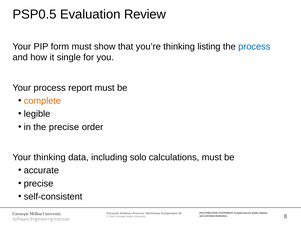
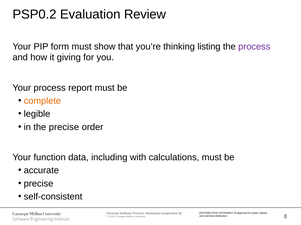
PSP0.5: PSP0.5 -> PSP0.2
process at (254, 47) colour: blue -> purple
single: single -> giving
Your thinking: thinking -> function
solo: solo -> with
